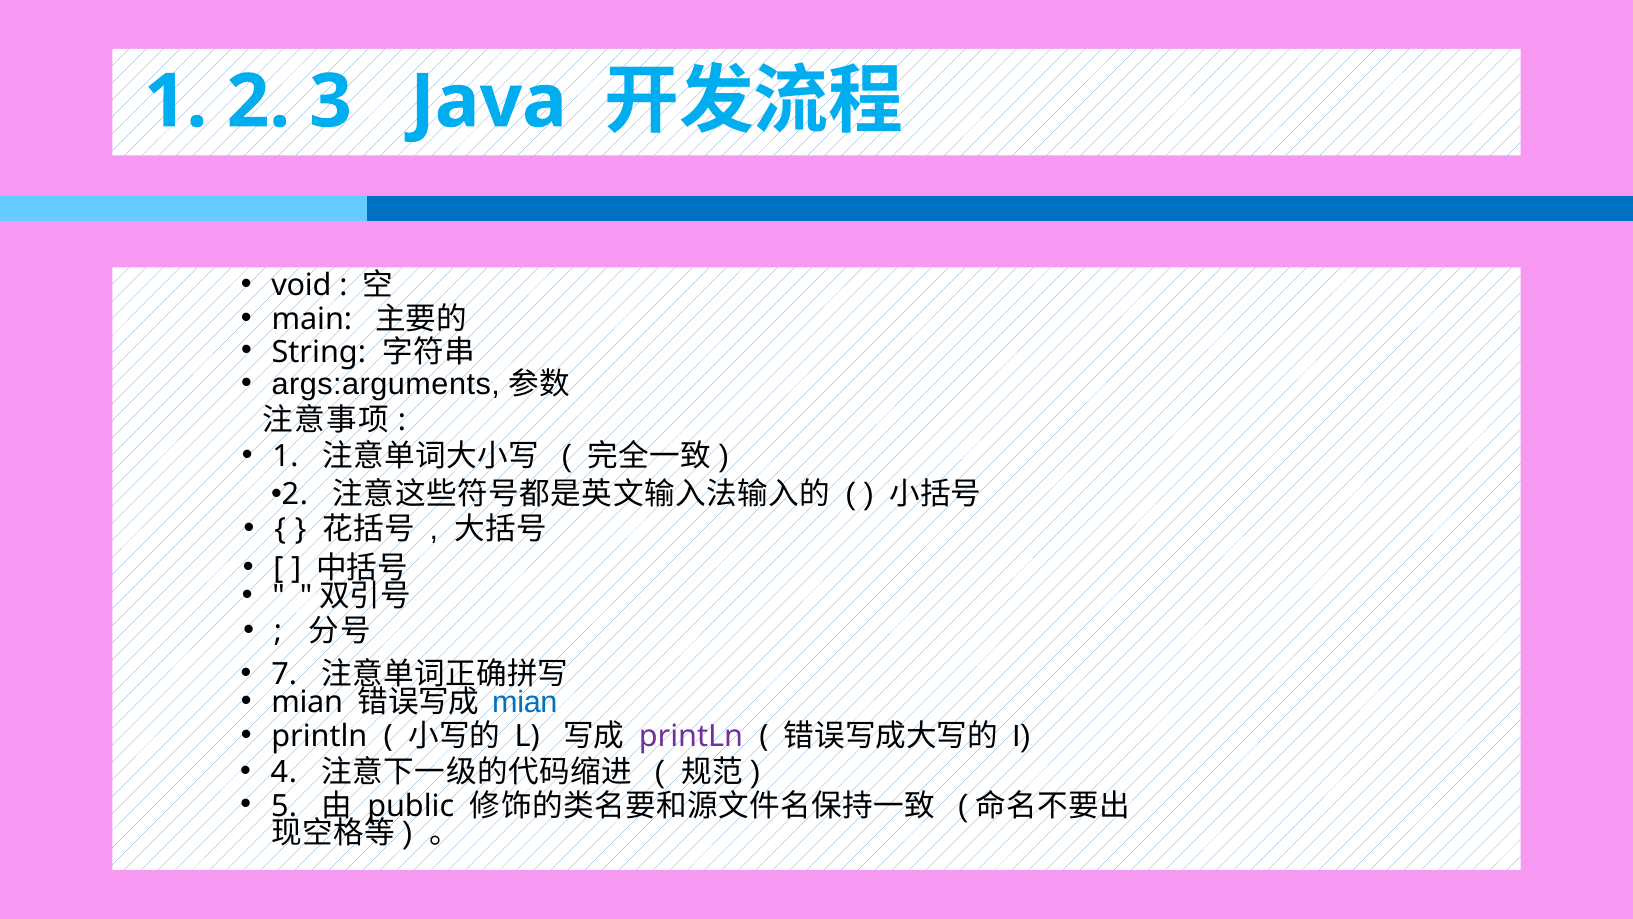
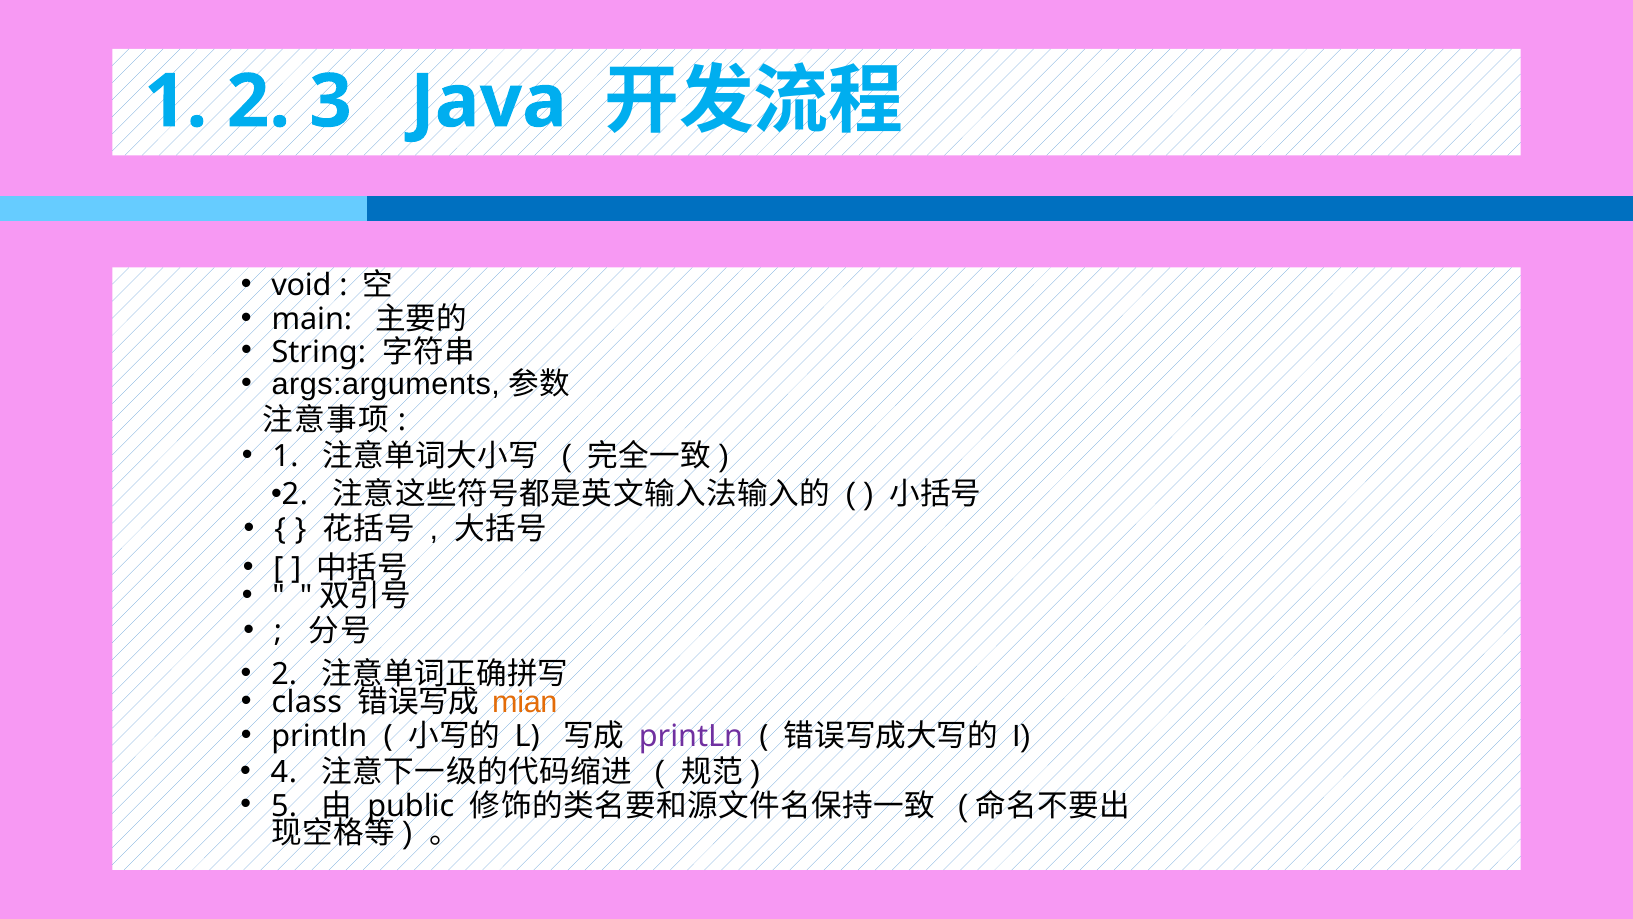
7 at (284, 674): 7 -> 2
mian at (307, 702): mian -> class
mian at (525, 702) colour: blue -> orange
